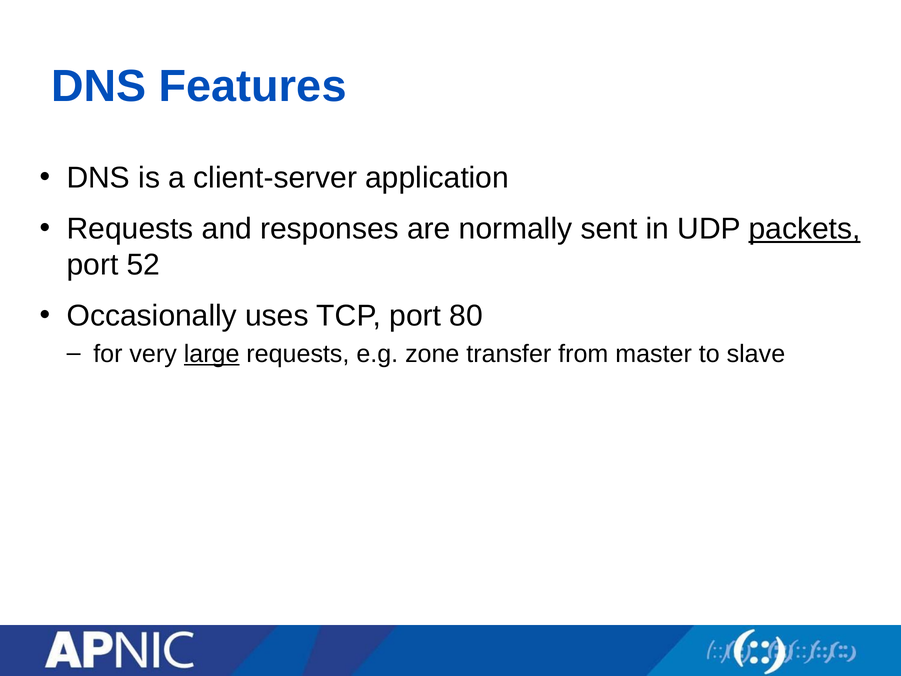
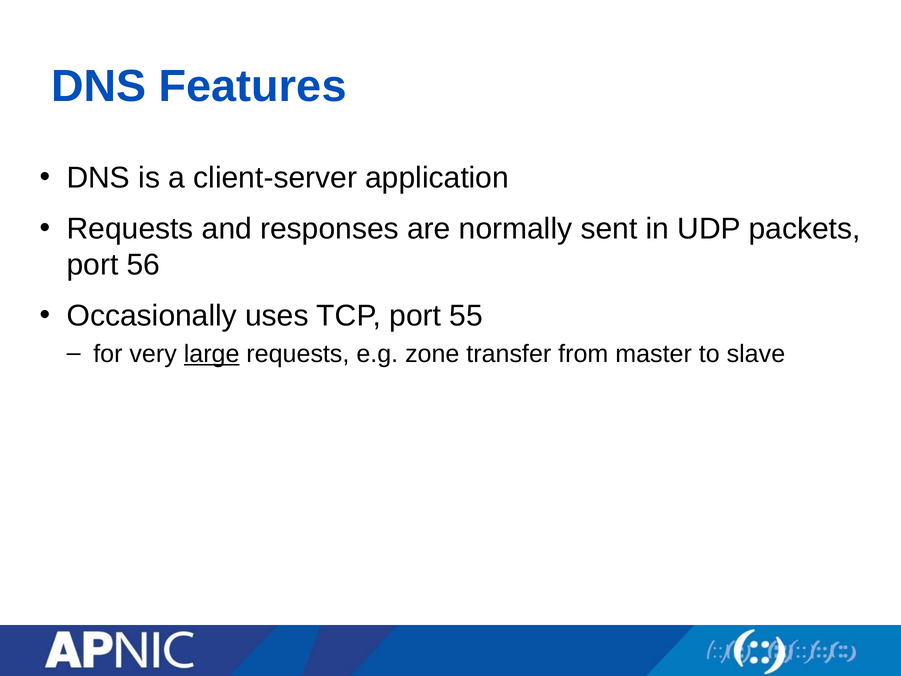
packets underline: present -> none
52: 52 -> 56
80: 80 -> 55
